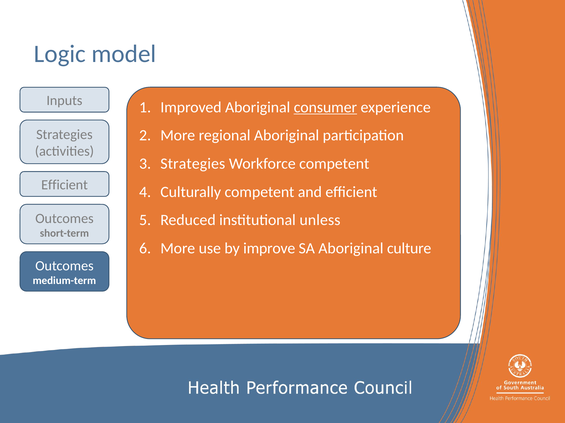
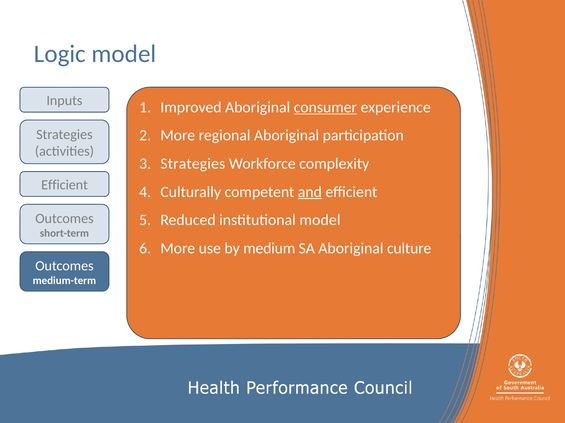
Workforce competent: competent -> complexity
and underline: none -> present
institutional unless: unless -> model
improve: improve -> medium
